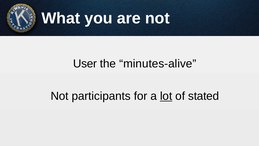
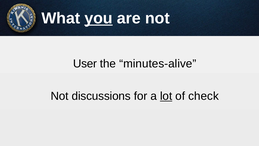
you underline: none -> present
participants: participants -> discussions
stated: stated -> check
